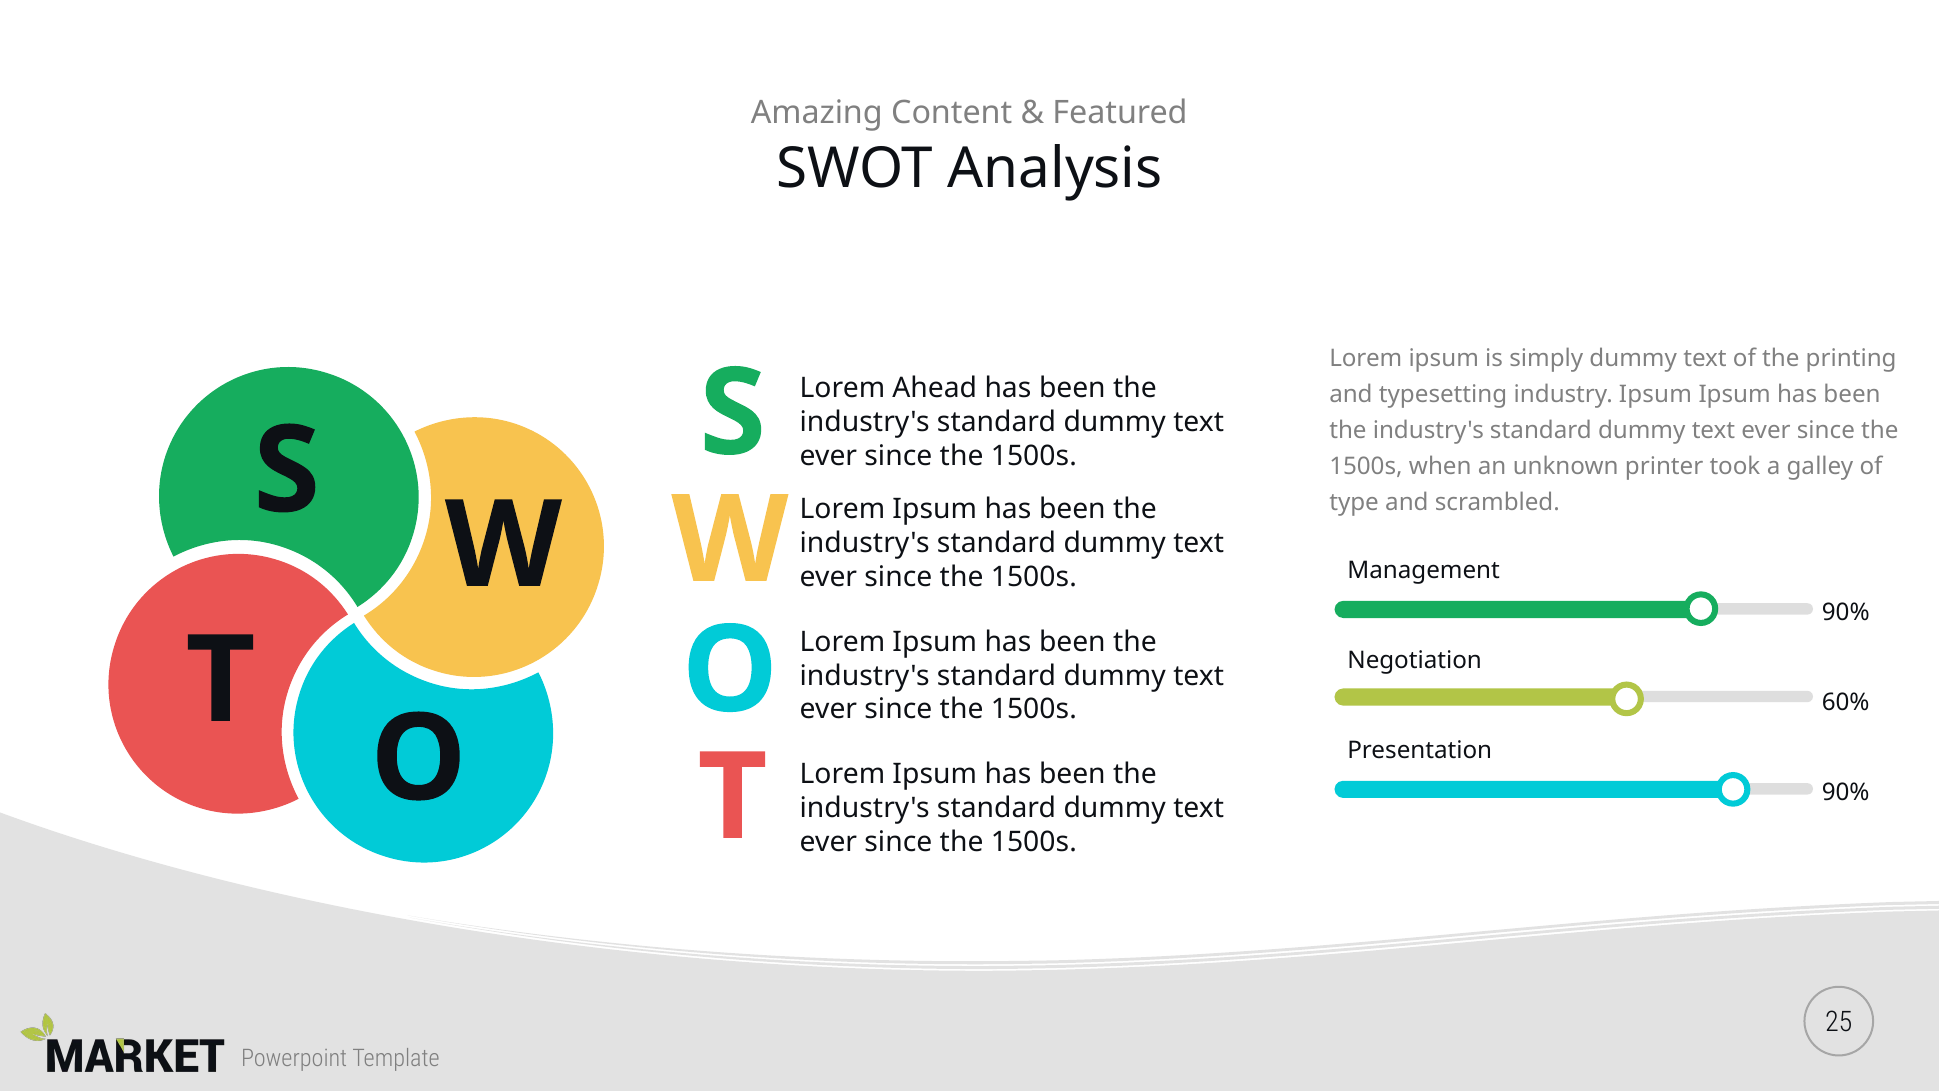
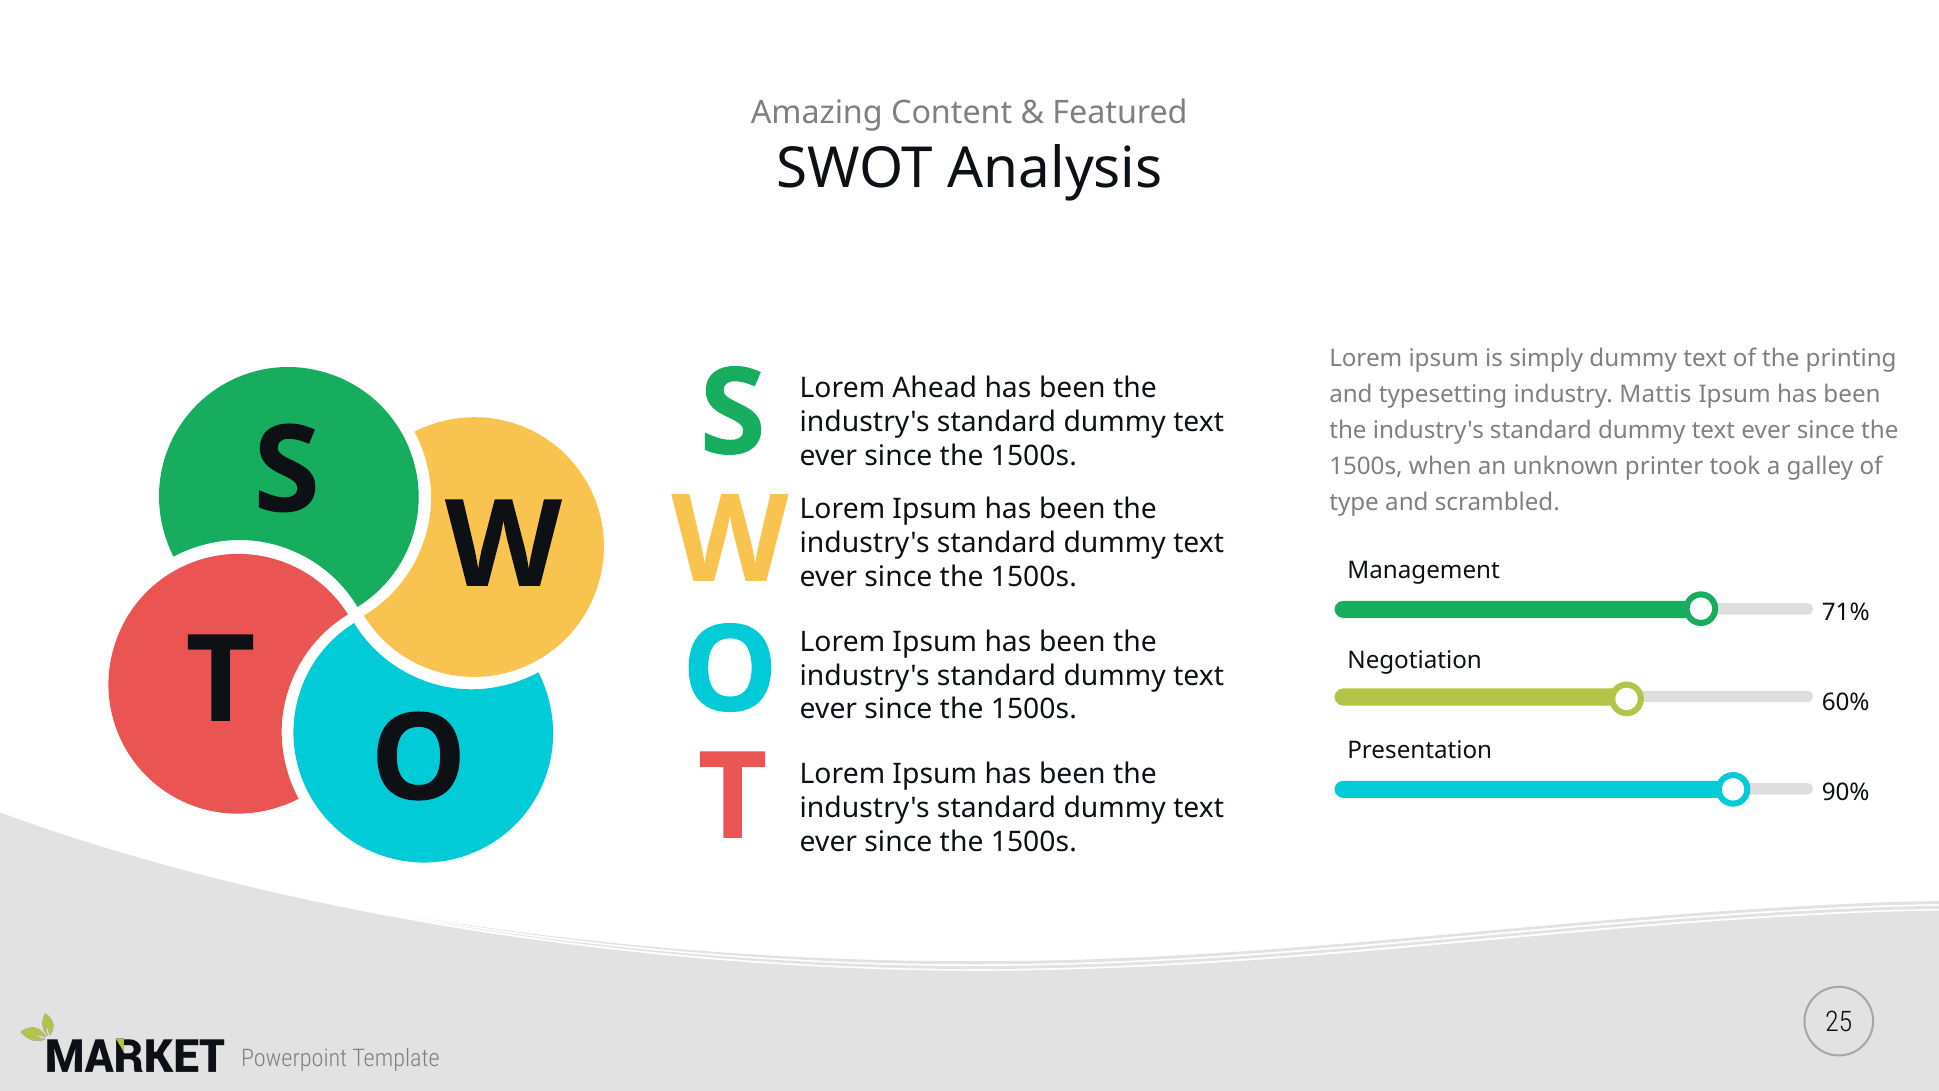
industry Ipsum: Ipsum -> Mattis
90% at (1846, 613): 90% -> 71%
